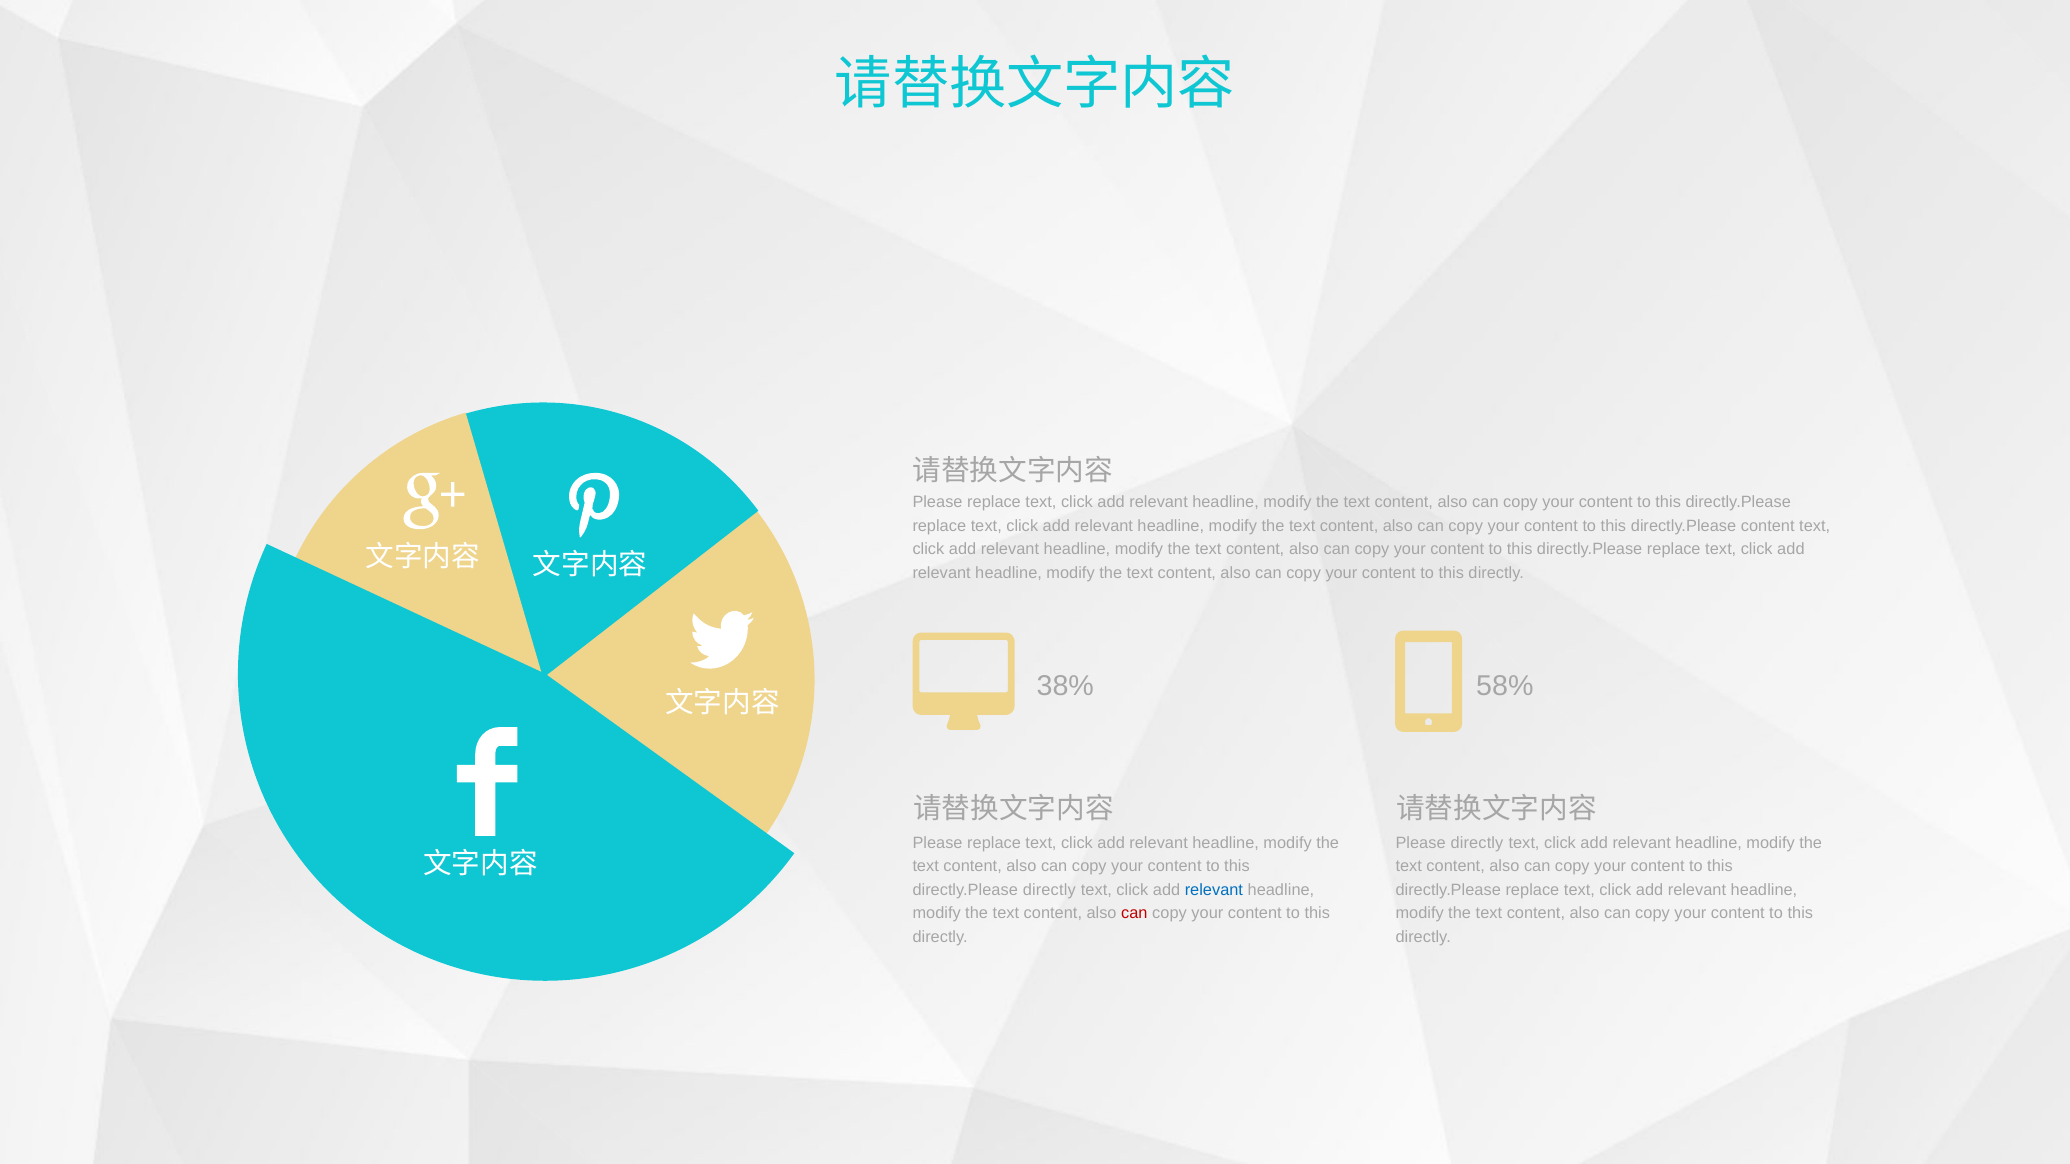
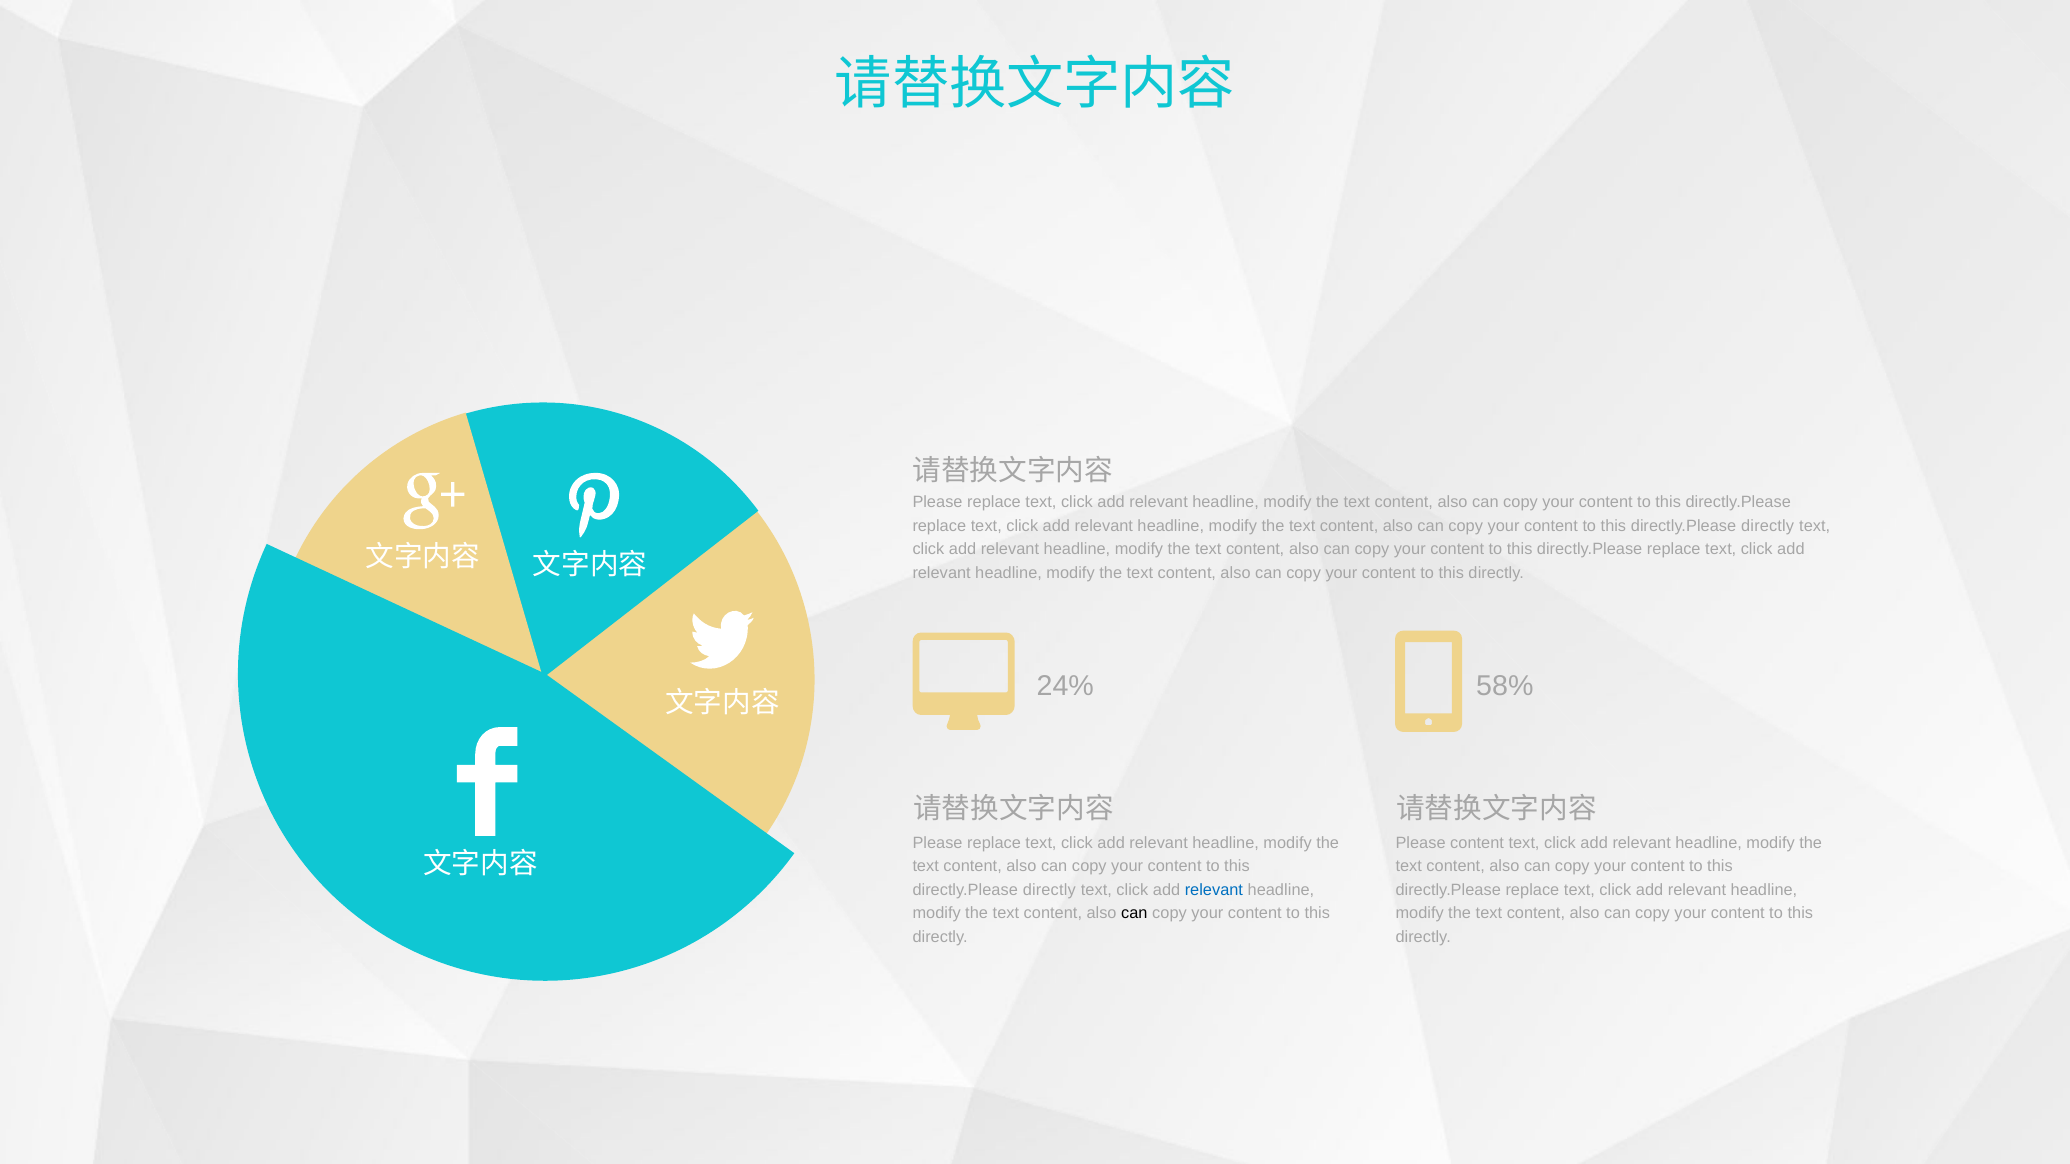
content at (1768, 526): content -> directly
38%: 38% -> 24%
Please directly: directly -> content
can at (1134, 914) colour: red -> black
